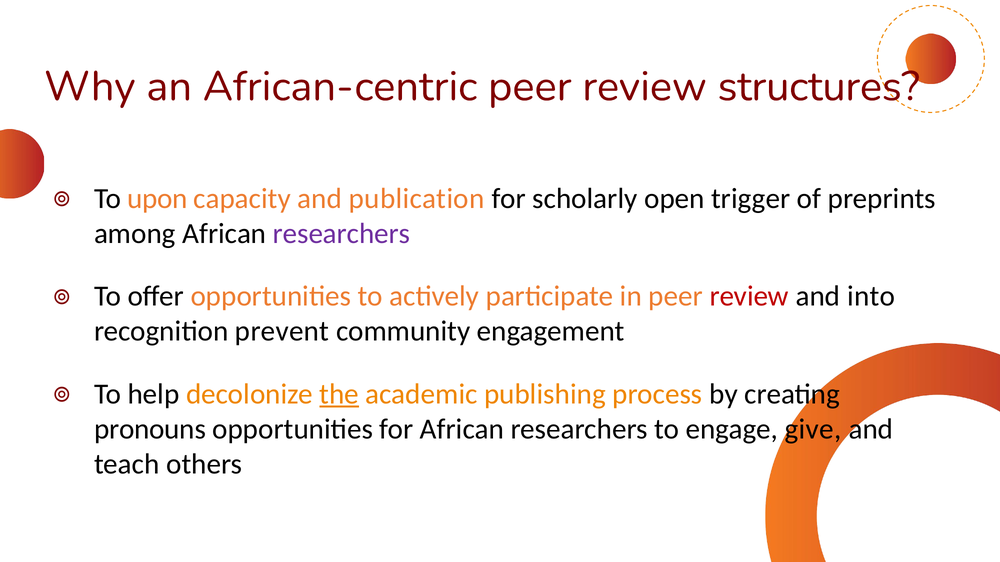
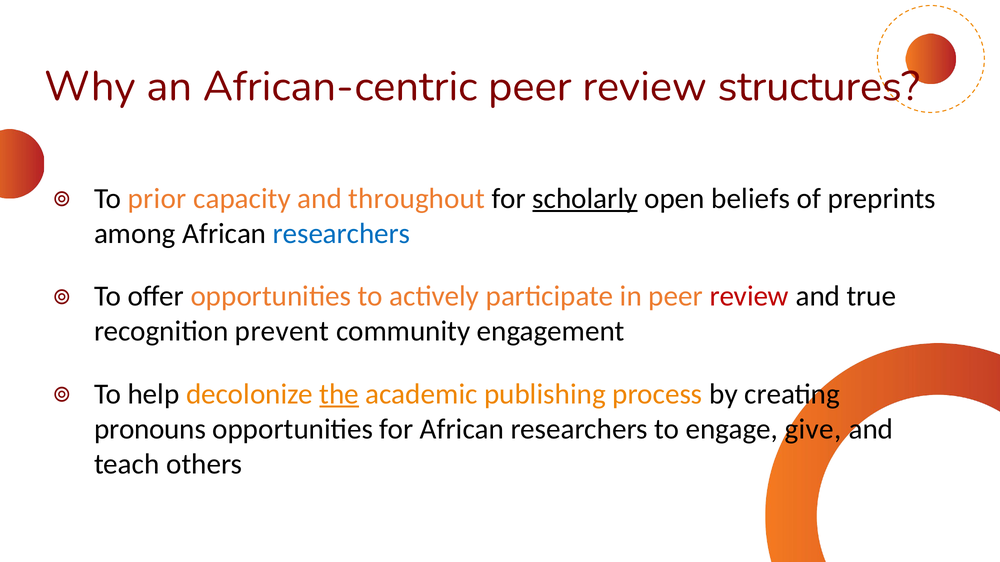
upon: upon -> prior
publication: publication -> throughout
scholarly underline: none -> present
trigger: trigger -> beliefs
researchers at (341, 234) colour: purple -> blue
into: into -> true
